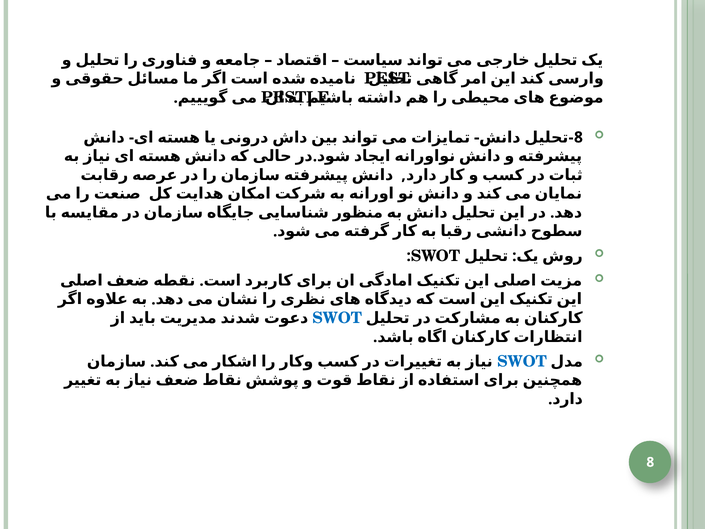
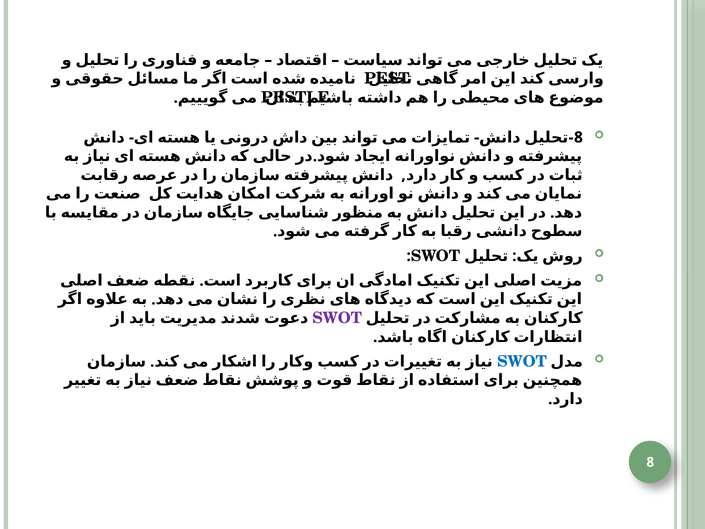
SWOT at (337, 318) colour: blue -> purple
